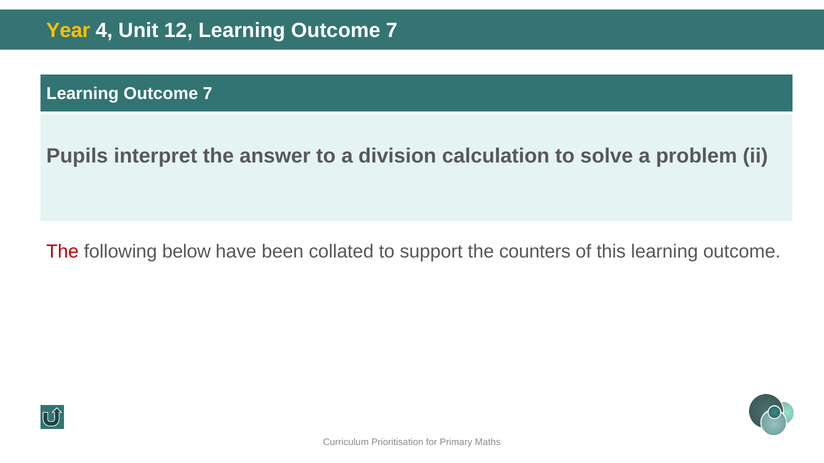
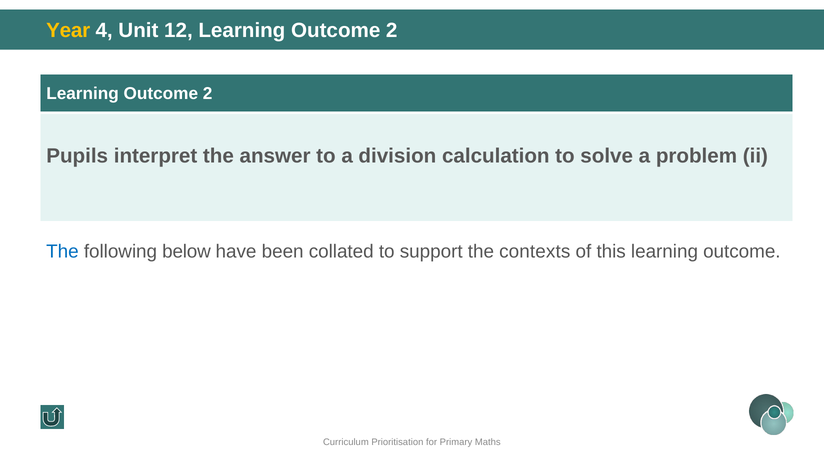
12 Learning Outcome 7: 7 -> 2
7 at (208, 94): 7 -> 2
The at (62, 252) colour: red -> blue
counters: counters -> contexts
